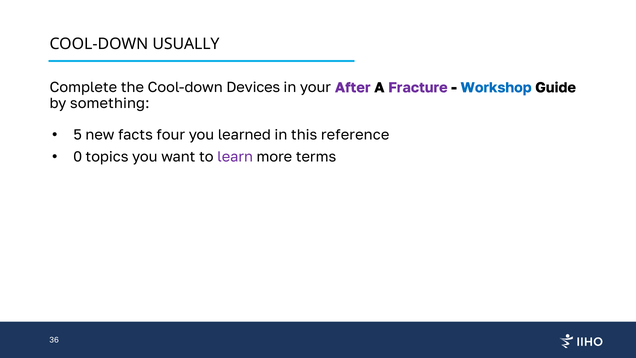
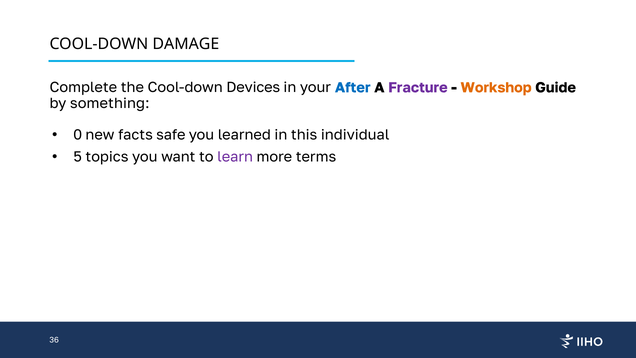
USUALLY: USUALLY -> DAMAGE
After colour: purple -> blue
Workshop colour: blue -> orange
5: 5 -> 0
four: four -> safe
reference: reference -> individual
0: 0 -> 5
